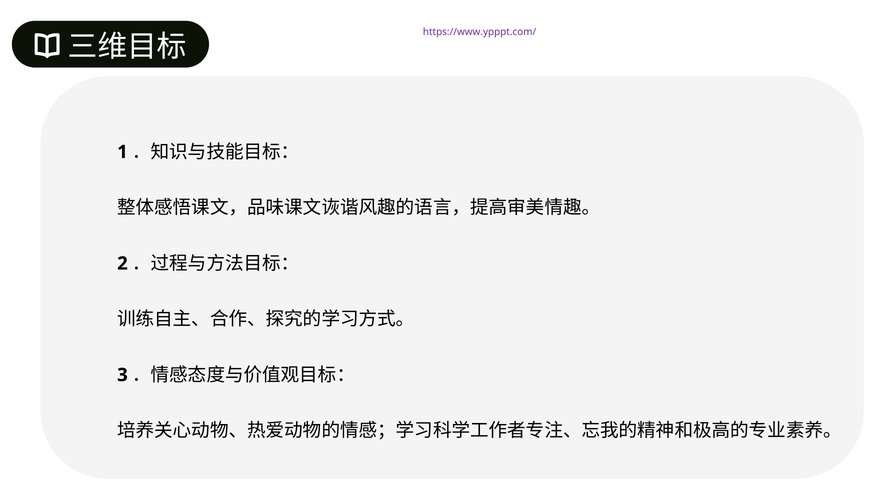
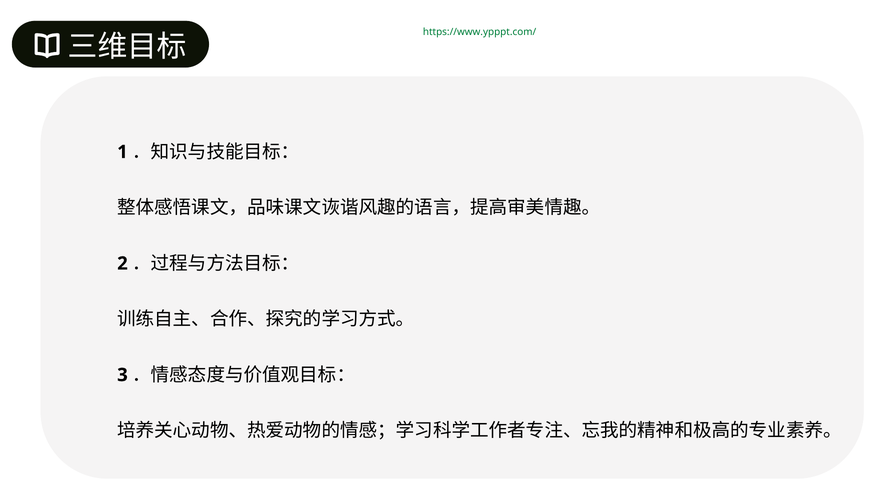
https://www.ypppt.com/ colour: purple -> green
